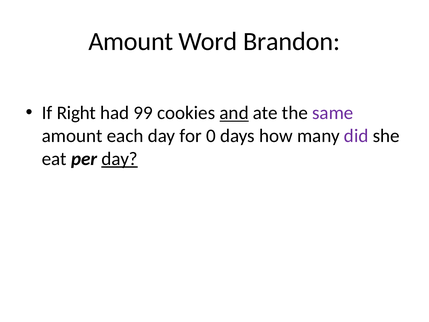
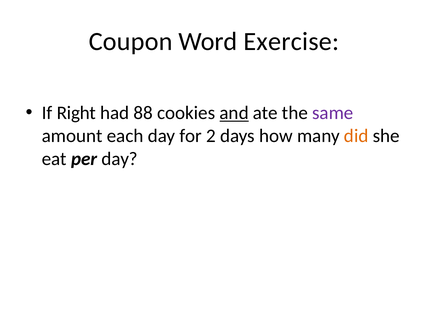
Amount at (131, 42): Amount -> Coupon
Brandon: Brandon -> Exercise
99: 99 -> 88
0: 0 -> 2
did colour: purple -> orange
day at (120, 159) underline: present -> none
